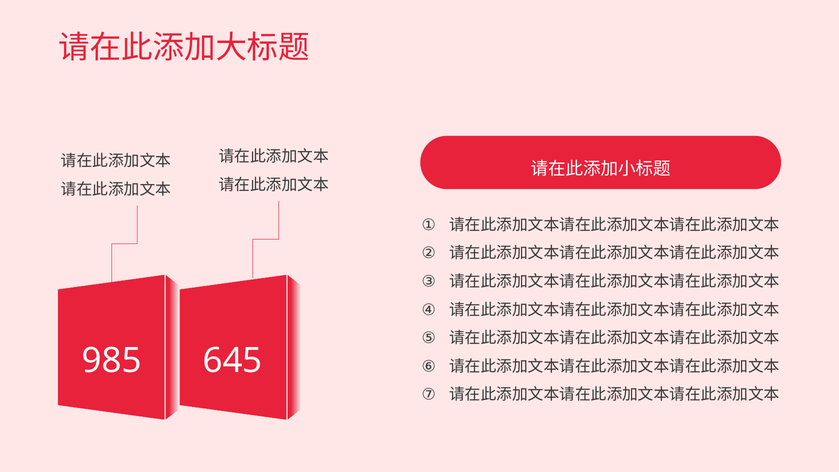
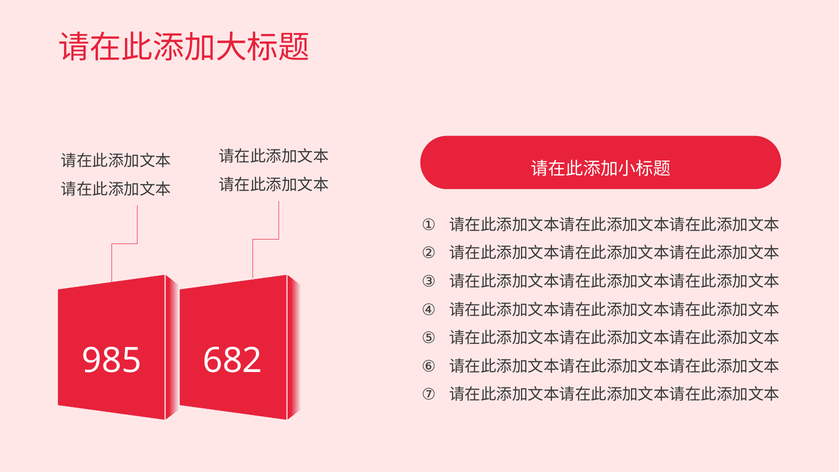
645: 645 -> 682
